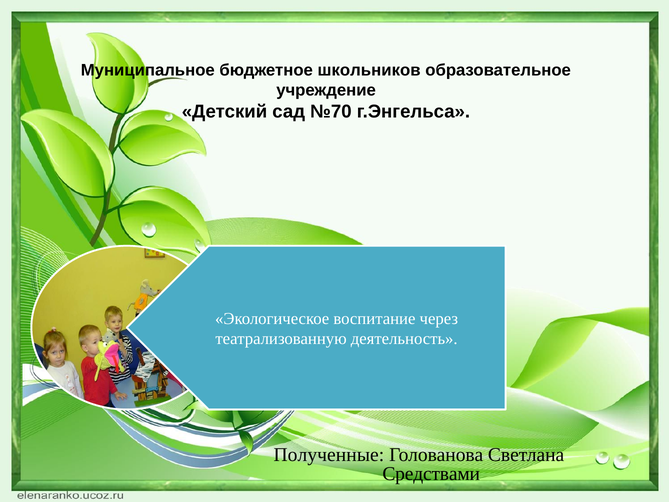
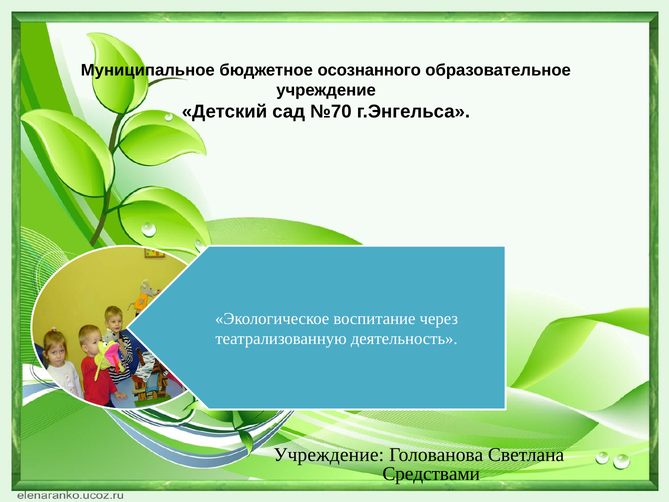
школьников: школьников -> осознанного
Полученные at (329, 455): Полученные -> Учреждение
